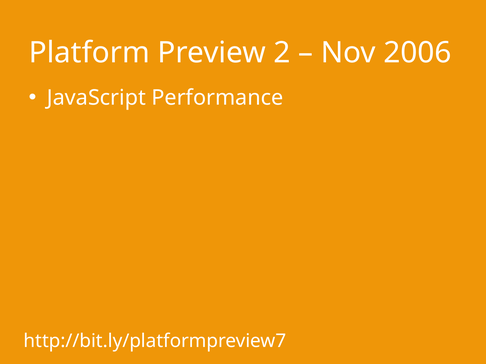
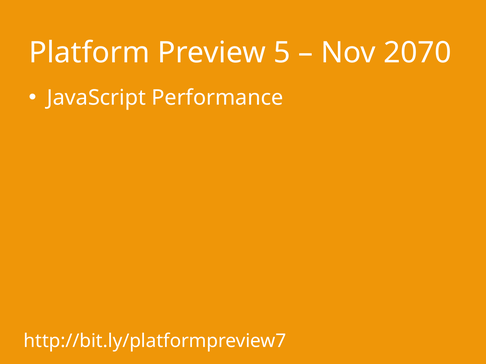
2: 2 -> 5
2006: 2006 -> 2070
